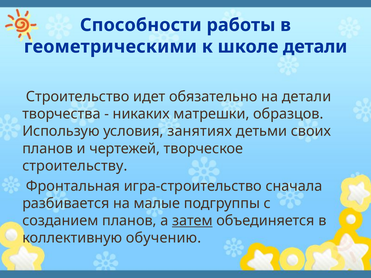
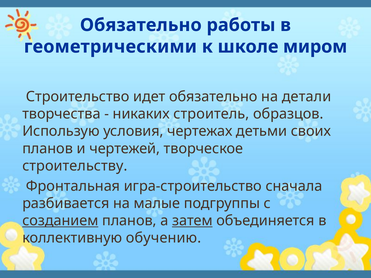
Способности at (141, 25): Способности -> Обязательно
школе детали: детали -> миром
матрешки: матрешки -> строитель
занятиях: занятиях -> чертежах
созданием underline: none -> present
